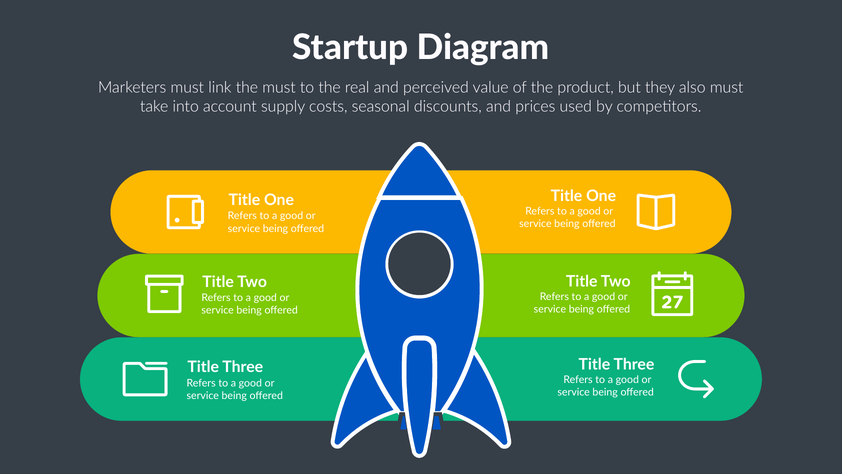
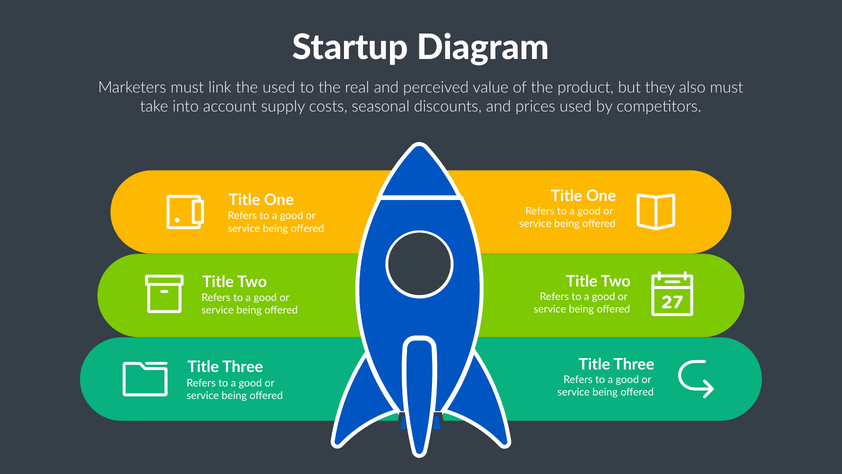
the must: must -> used
